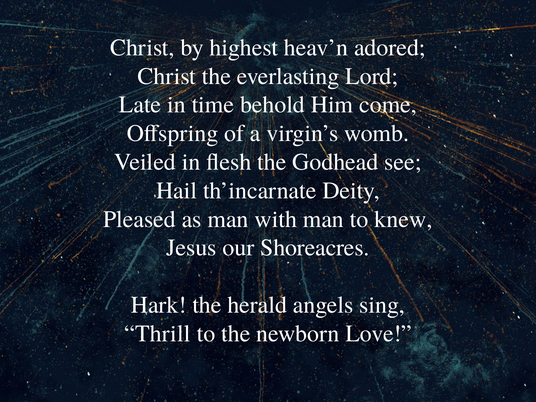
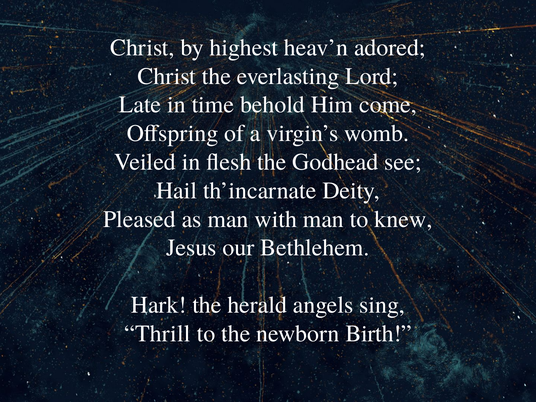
Shoreacres: Shoreacres -> Bethlehem
Love: Love -> Birth
